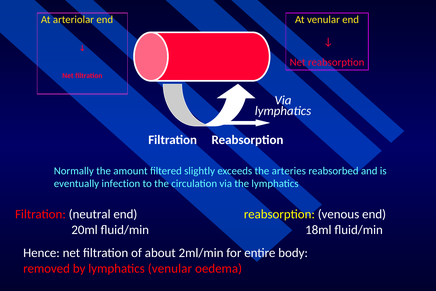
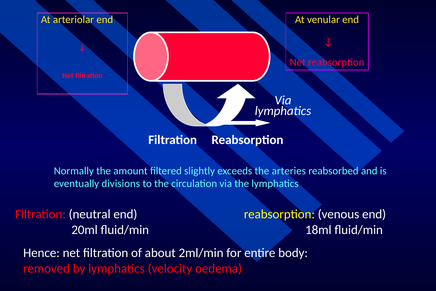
infection: infection -> divisions
lymphatics venular: venular -> velocity
